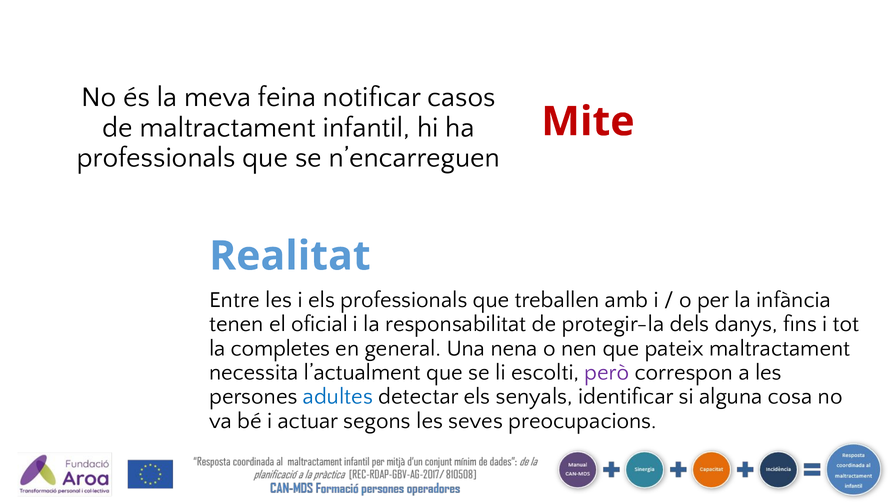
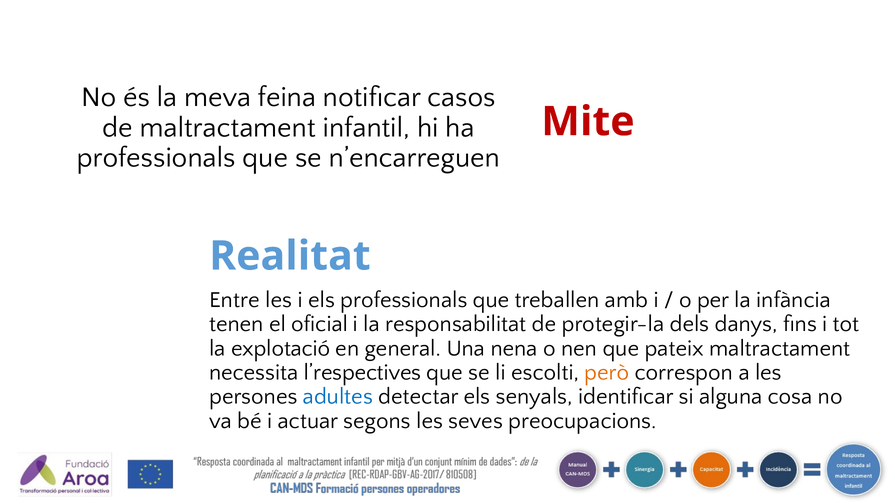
completes: completes -> explotació
l’actualment: l’actualment -> l’respectives
però colour: purple -> orange
